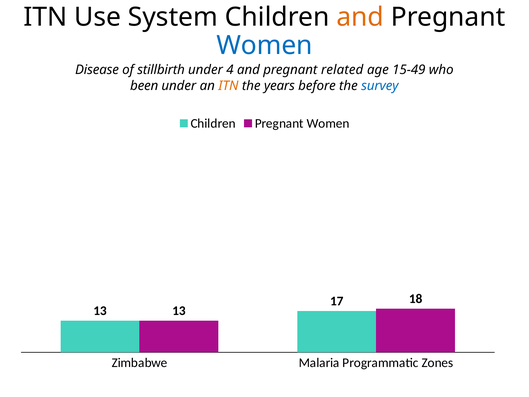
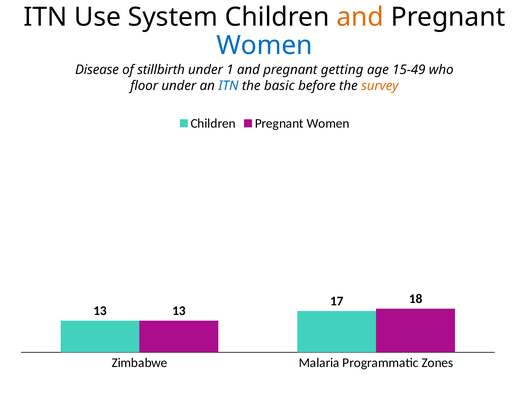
4: 4 -> 1
related: related -> getting
been: been -> floor
ITN at (228, 86) colour: orange -> blue
years: years -> basic
survey colour: blue -> orange
